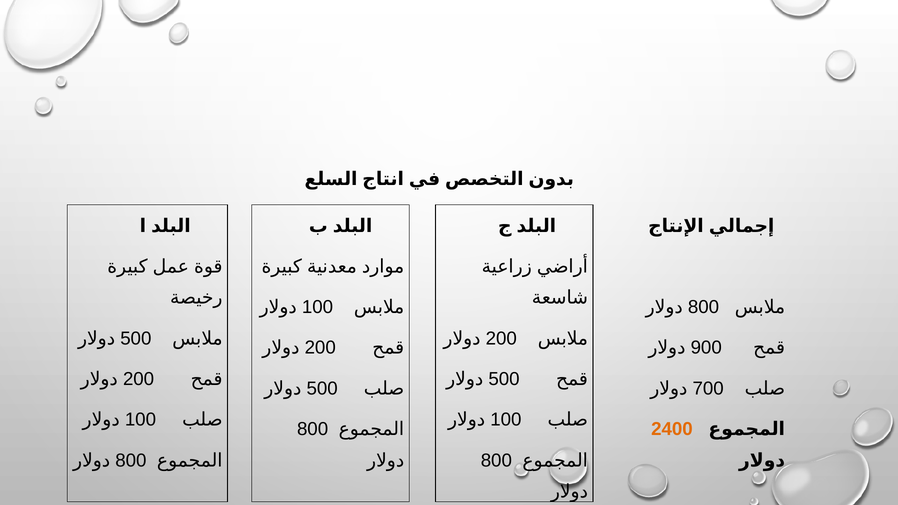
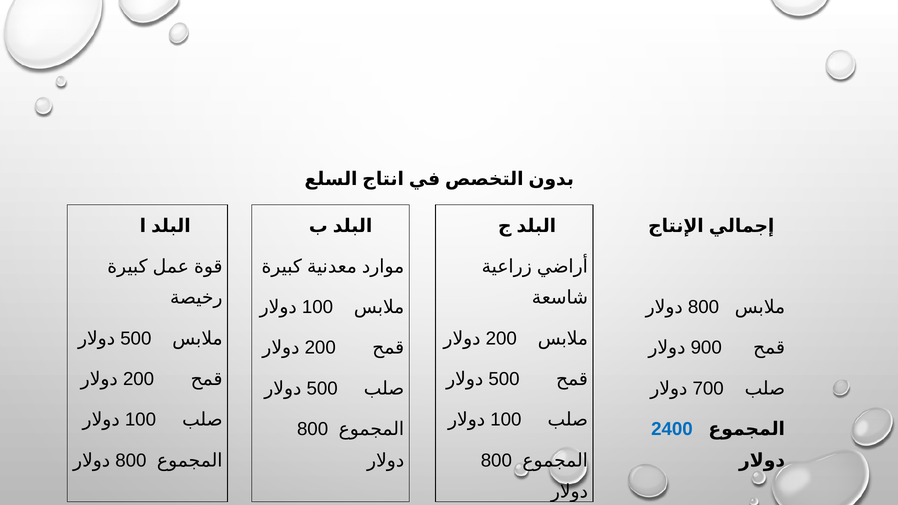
2400 colour: orange -> blue
